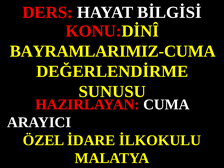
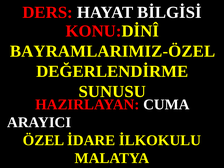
BAYRAMLARIMIZ-CUMA: BAYRAMLARIMIZ-CUMA -> BAYRAMLARIMIZ-ÖZEL
